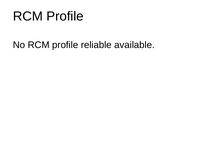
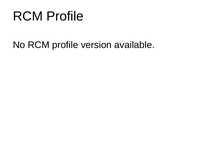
reliable: reliable -> version
